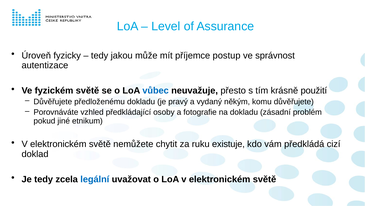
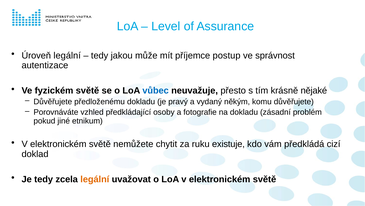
Úroveň fyzicky: fyzicky -> legální
použití: použití -> nějaké
legální at (95, 179) colour: blue -> orange
